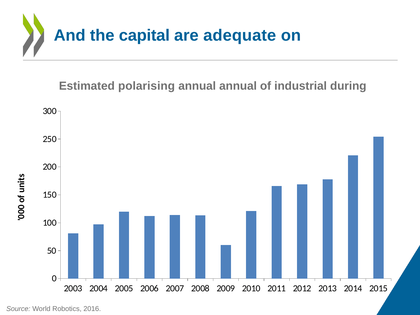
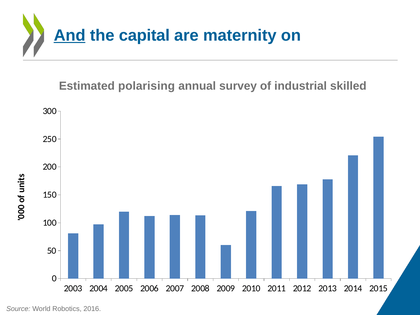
And underline: none -> present
adequate: adequate -> maternity
annual annual: annual -> survey
during: during -> skilled
